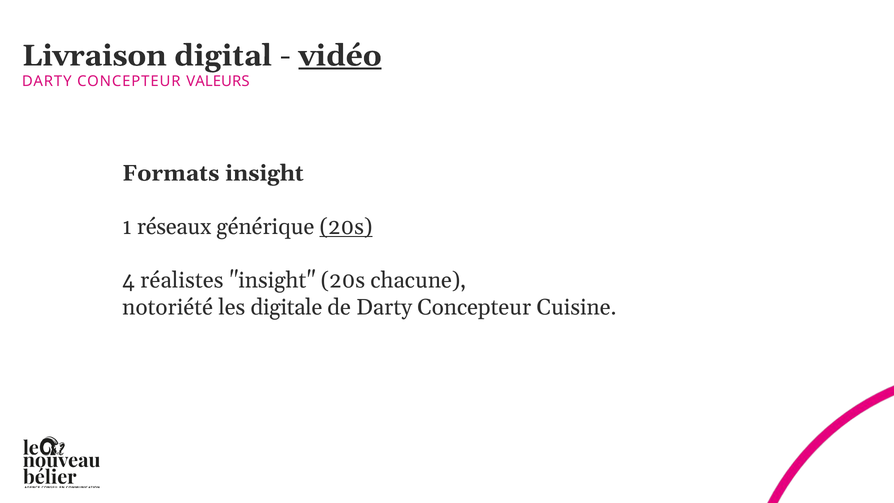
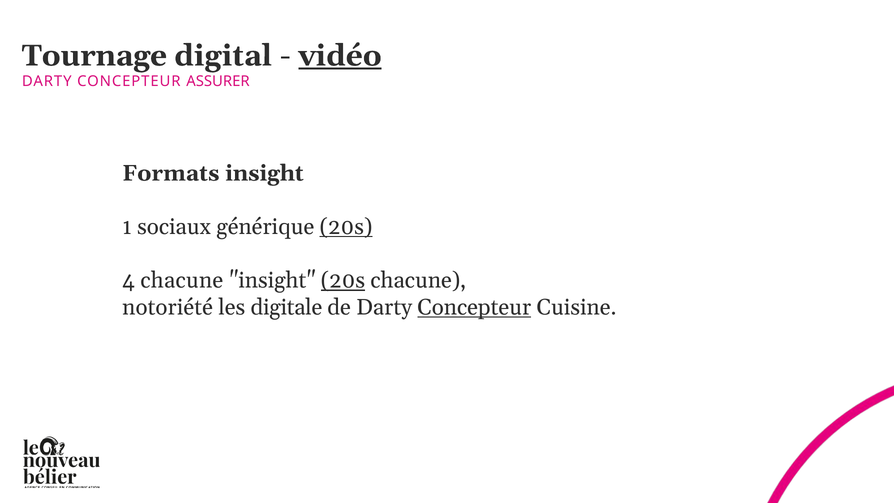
Livraison: Livraison -> Tournage
VALEURS: VALEURS -> ASSURER
réseaux: réseaux -> sociaux
4 réalistes: réalistes -> chacune
20s at (343, 280) underline: none -> present
Concepteur at (474, 307) underline: none -> present
